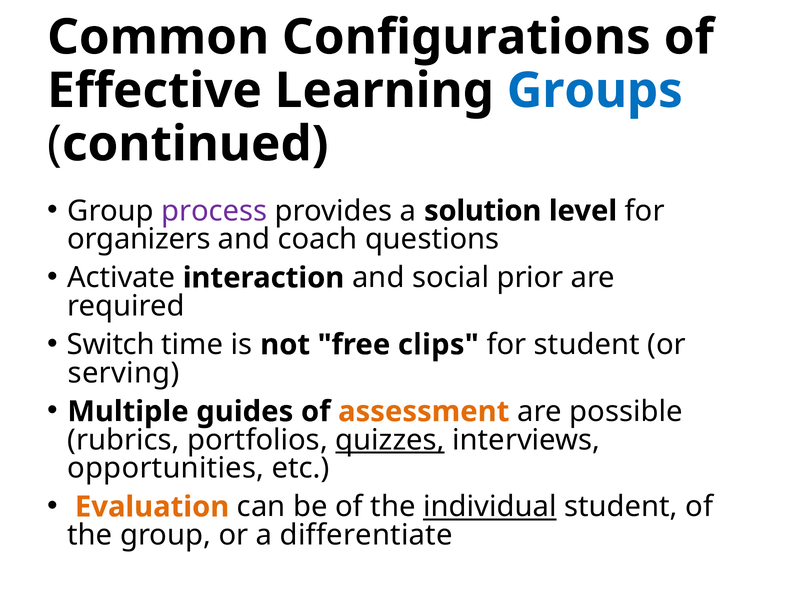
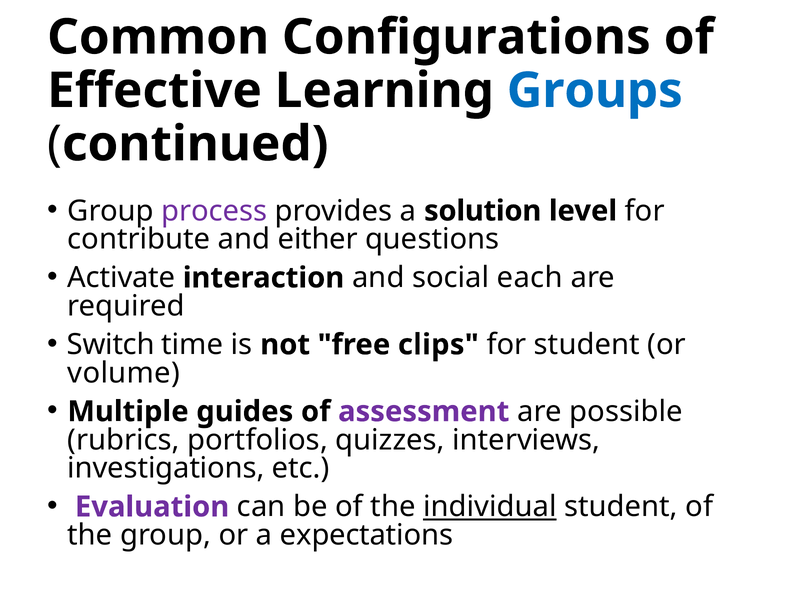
organizers: organizers -> contribute
coach: coach -> either
prior: prior -> each
serving: serving -> volume
assessment colour: orange -> purple
quizzes underline: present -> none
opportunities: opportunities -> investigations
Evaluation colour: orange -> purple
differentiate: differentiate -> expectations
